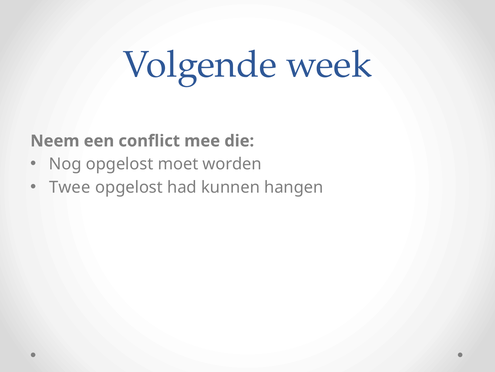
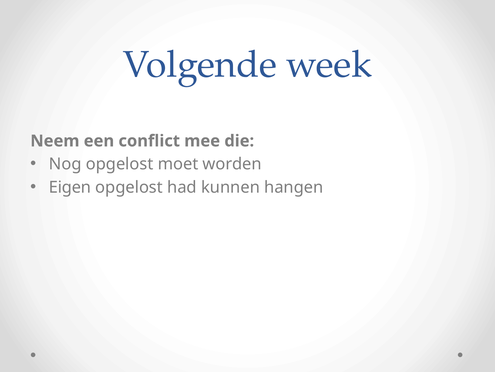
Twee: Twee -> Eigen
